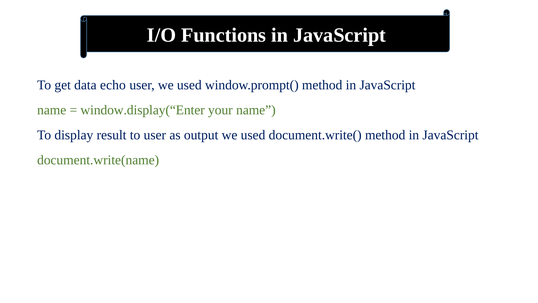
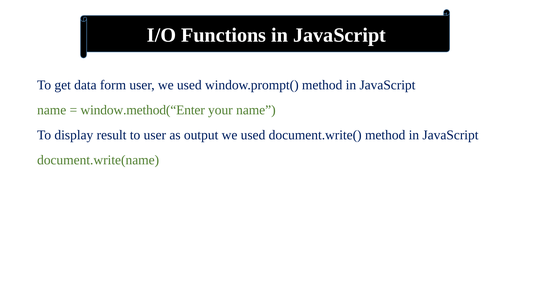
echo: echo -> form
window.display(“Enter: window.display(“Enter -> window.method(“Enter
